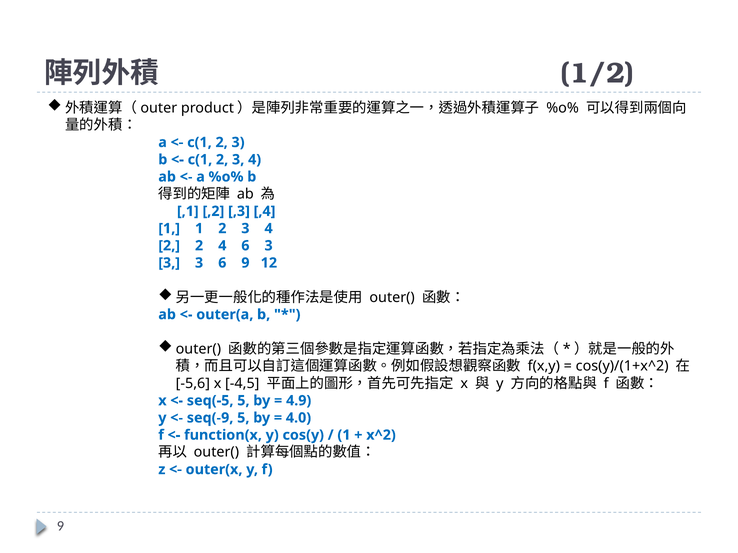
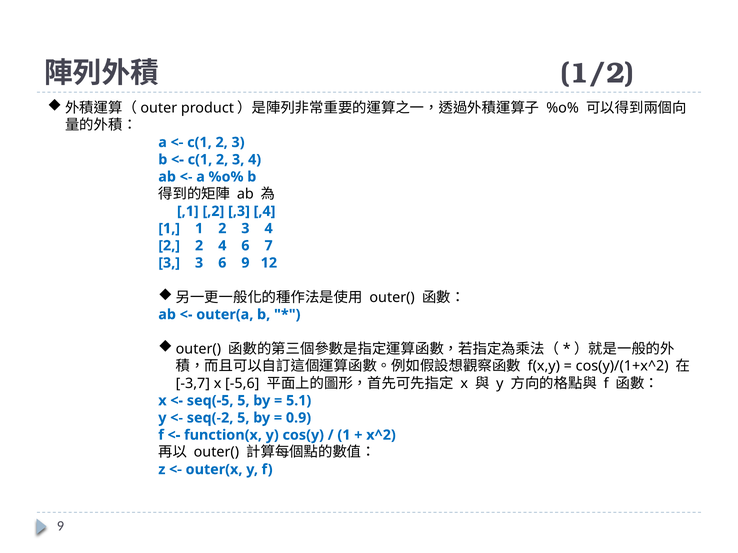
6 3: 3 -> 7
-5,6: -5,6 -> -3,7
-4,5: -4,5 -> -5,6
4.9: 4.9 -> 5.1
seq(-9: seq(-9 -> seq(-2
4.0: 4.0 -> 0.9
